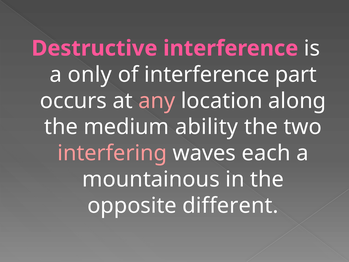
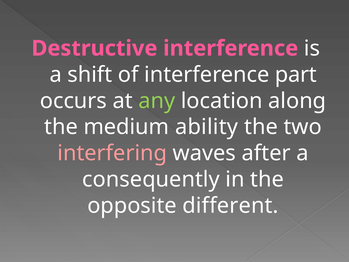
only: only -> shift
any colour: pink -> light green
each: each -> after
mountainous: mountainous -> consequently
